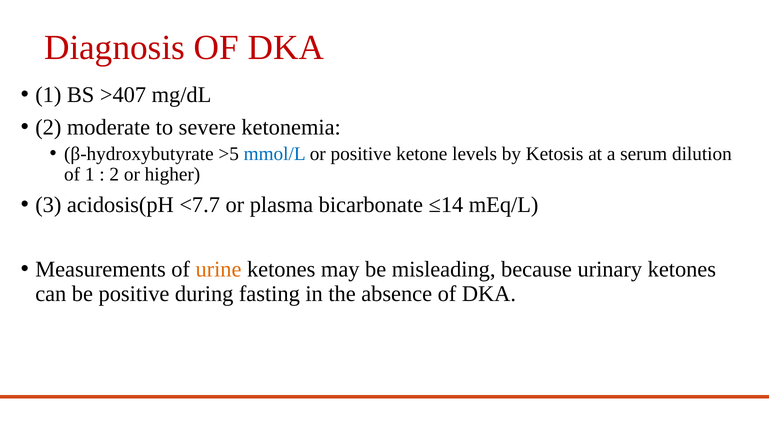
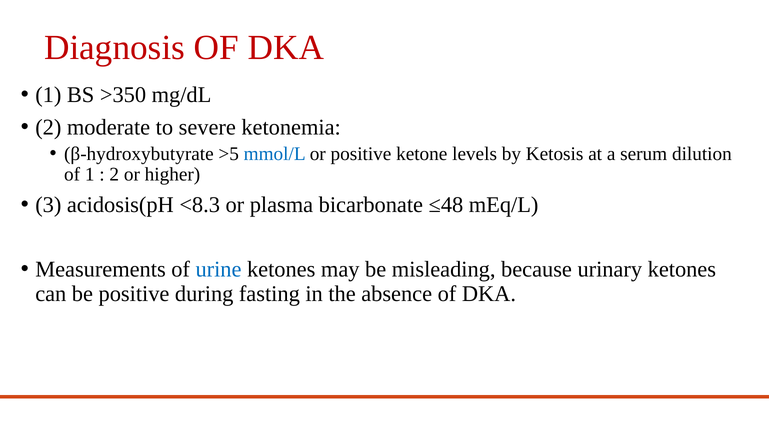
>407: >407 -> >350
<7.7: <7.7 -> <8.3
≤14: ≤14 -> ≤48
urine colour: orange -> blue
